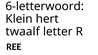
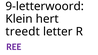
6-letterwoord: 6-letterwoord -> 9-letterwoord
twaalf: twaalf -> treedt
REE colour: black -> purple
